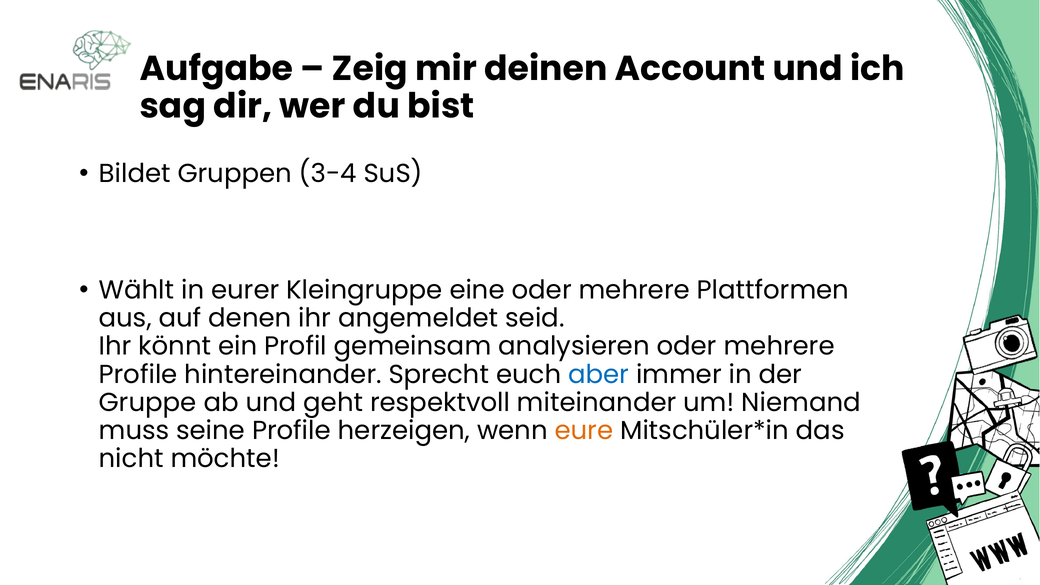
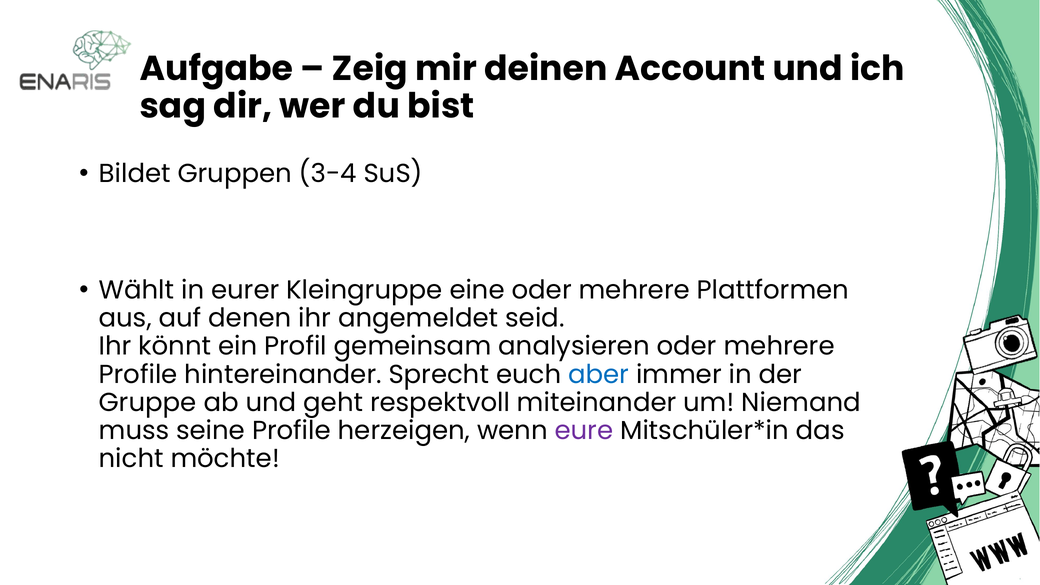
eure colour: orange -> purple
